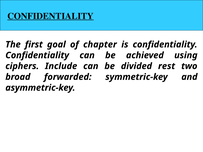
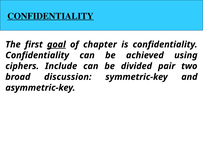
goal underline: none -> present
rest: rest -> pair
forwarded: forwarded -> discussion
